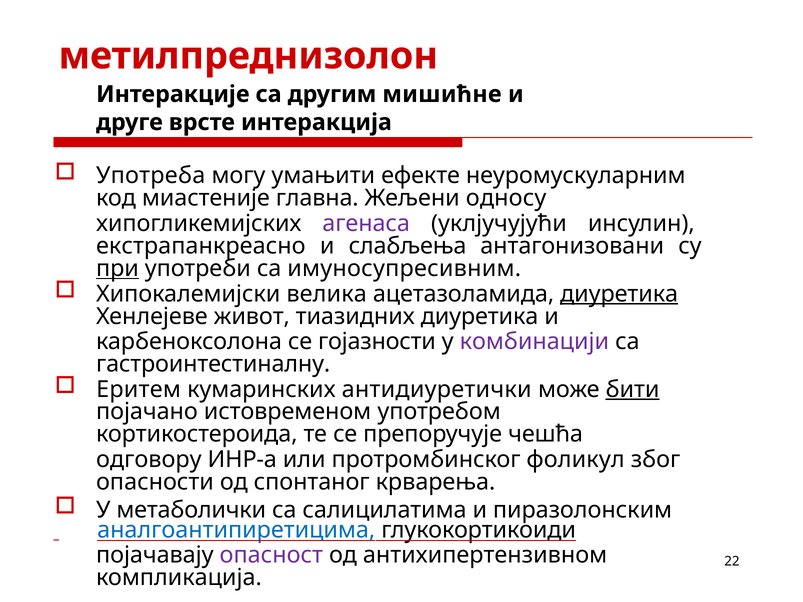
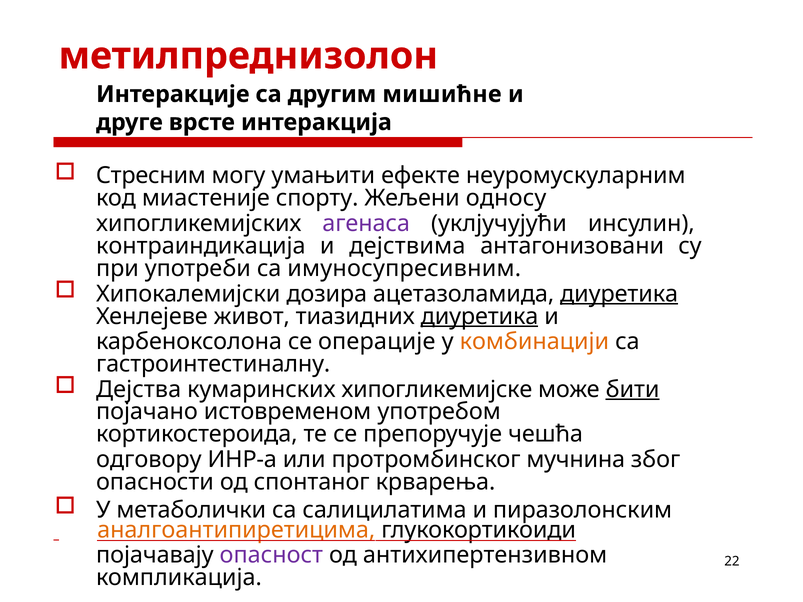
Употреба: Употреба -> Стресним
главна: главна -> спорту
екстрапанкреасно: екстрапанкреасно -> контраиндикација
слабљења: слабљења -> дејствима
при underline: present -> none
велика: велика -> дозира
диуретика at (480, 316) underline: none -> present
гојазности: гојазности -> операције
комбинацији colour: purple -> orange
Еритем: Еритем -> Дејства
антидиуретички: антидиуретички -> хипогликемијске
фоликул: фоликул -> мучнина
аналгоантипиретицима colour: blue -> orange
